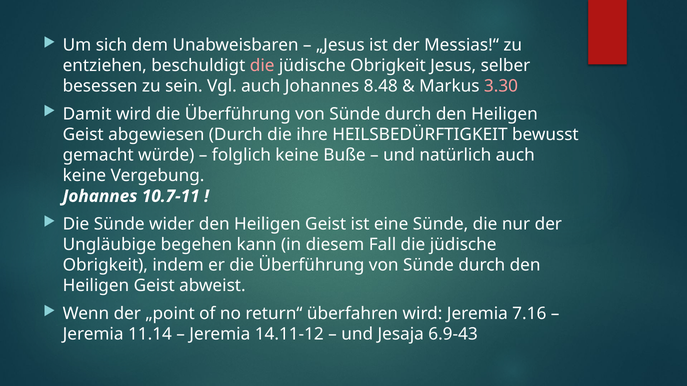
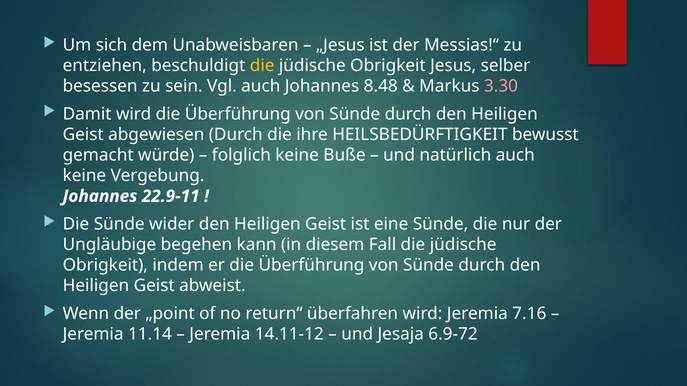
die at (262, 66) colour: pink -> yellow
10.7-11: 10.7-11 -> 22.9-11
6.9-43: 6.9-43 -> 6.9-72
